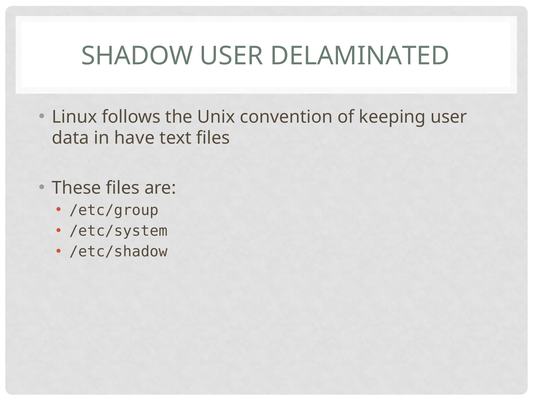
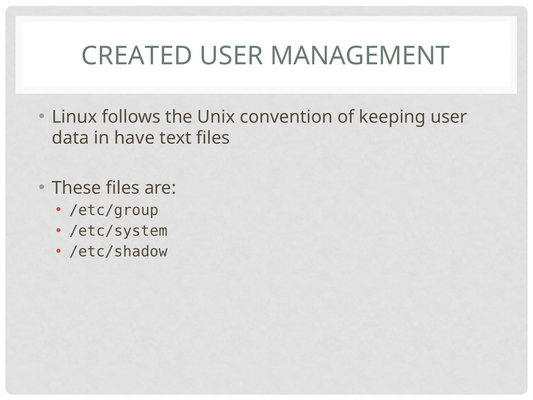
SHADOW: SHADOW -> CREATED
DELAMINATED: DELAMINATED -> MANAGEMENT
